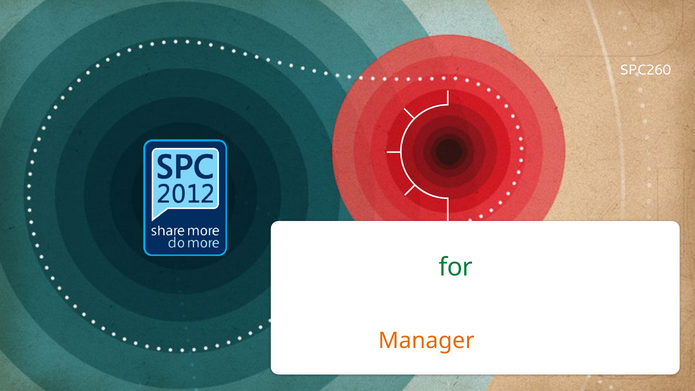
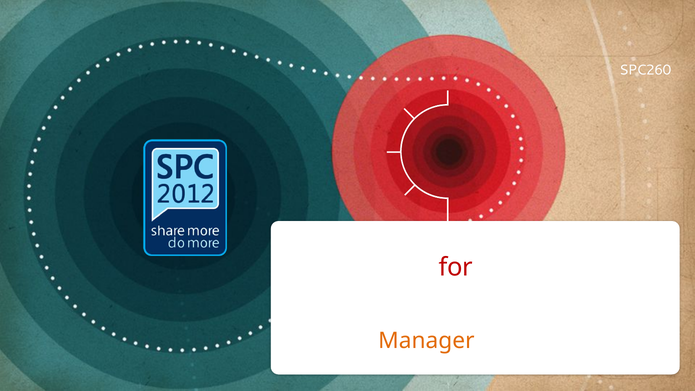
for colour: green -> red
